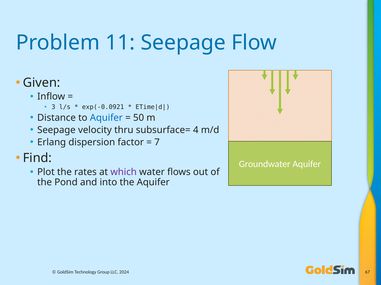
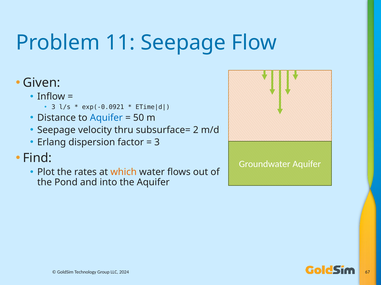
4: 4 -> 2
7 at (157, 142): 7 -> 3
which colour: purple -> orange
